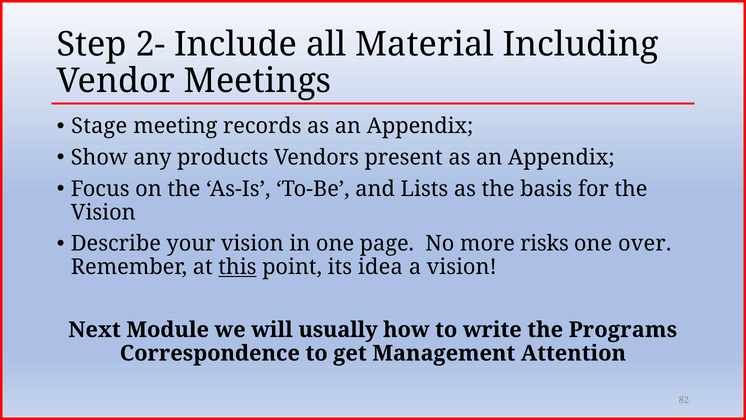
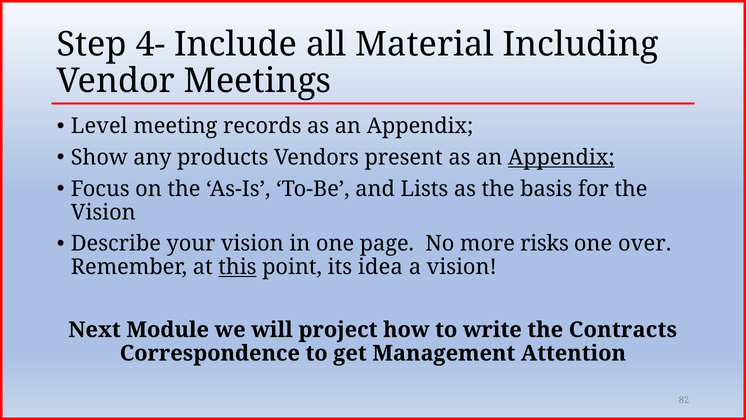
2-: 2- -> 4-
Stage: Stage -> Level
Appendix at (561, 157) underline: none -> present
usually: usually -> project
Programs: Programs -> Contracts
